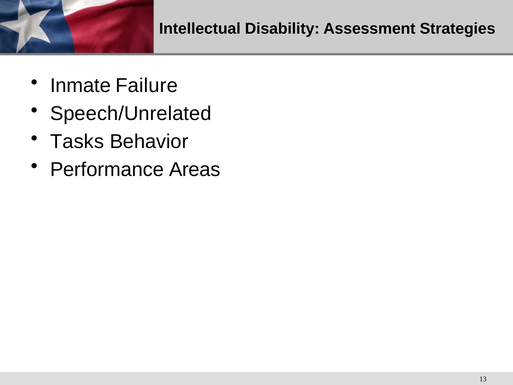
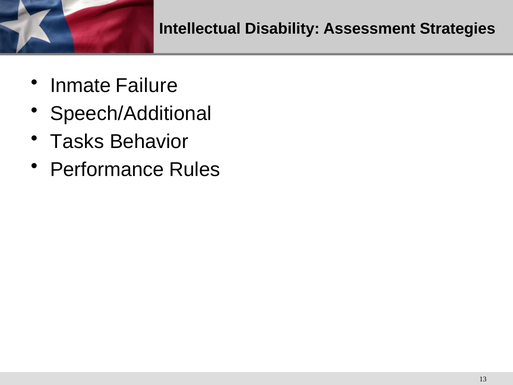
Speech/Unrelated: Speech/Unrelated -> Speech/Additional
Areas: Areas -> Rules
